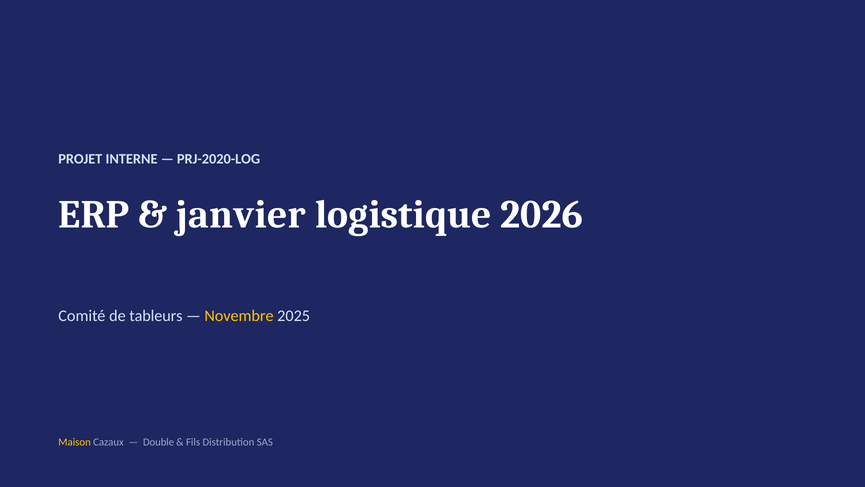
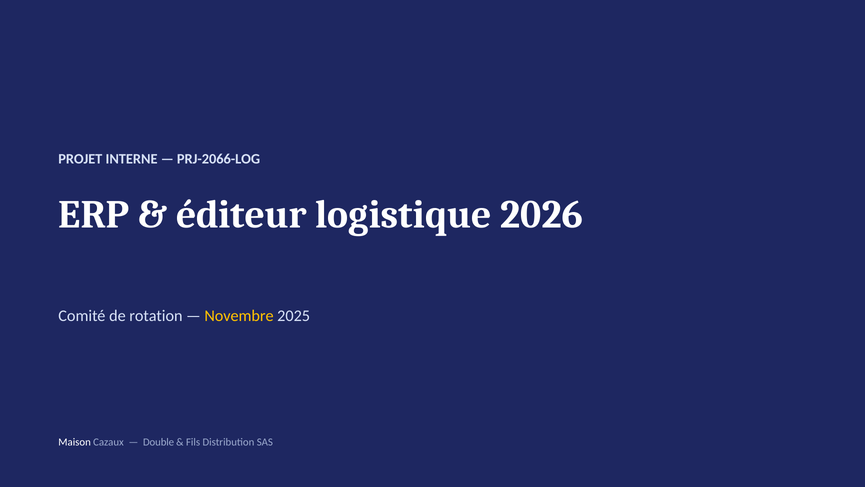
PRJ-2020-LOG: PRJ-2020-LOG -> PRJ-2066-LOG
janvier: janvier -> éditeur
tableurs: tableurs -> rotation
Maison colour: yellow -> white
